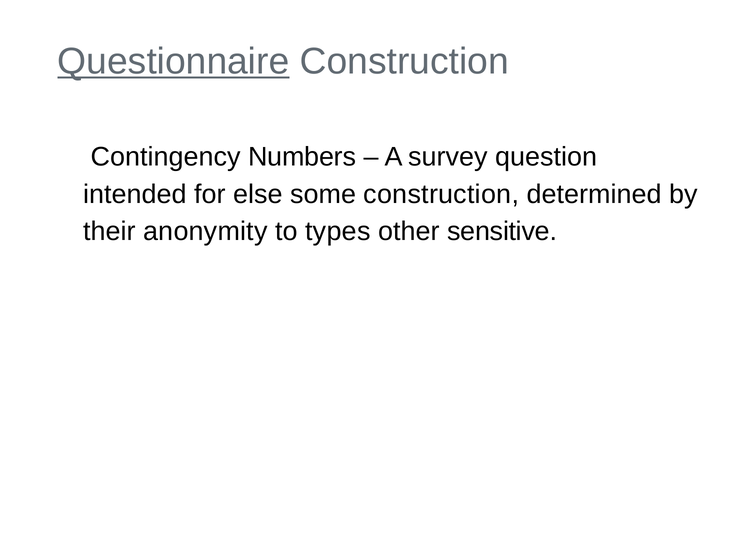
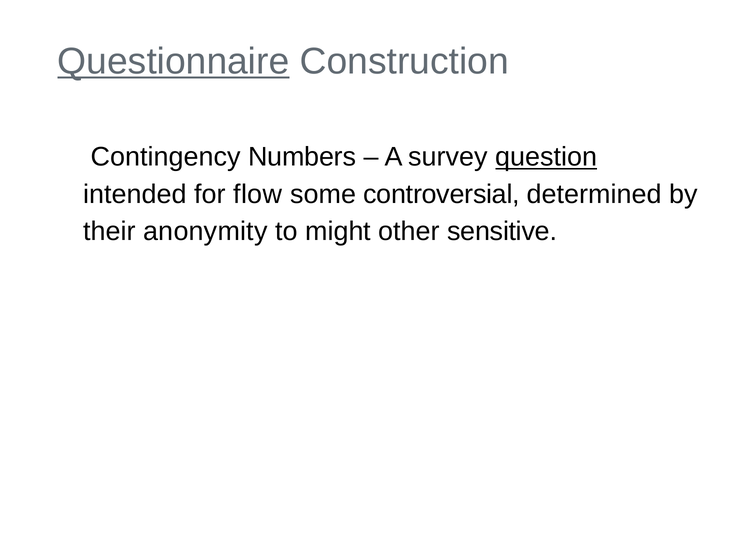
question underline: none -> present
else: else -> flow
some construction: construction -> controversial
types: types -> might
